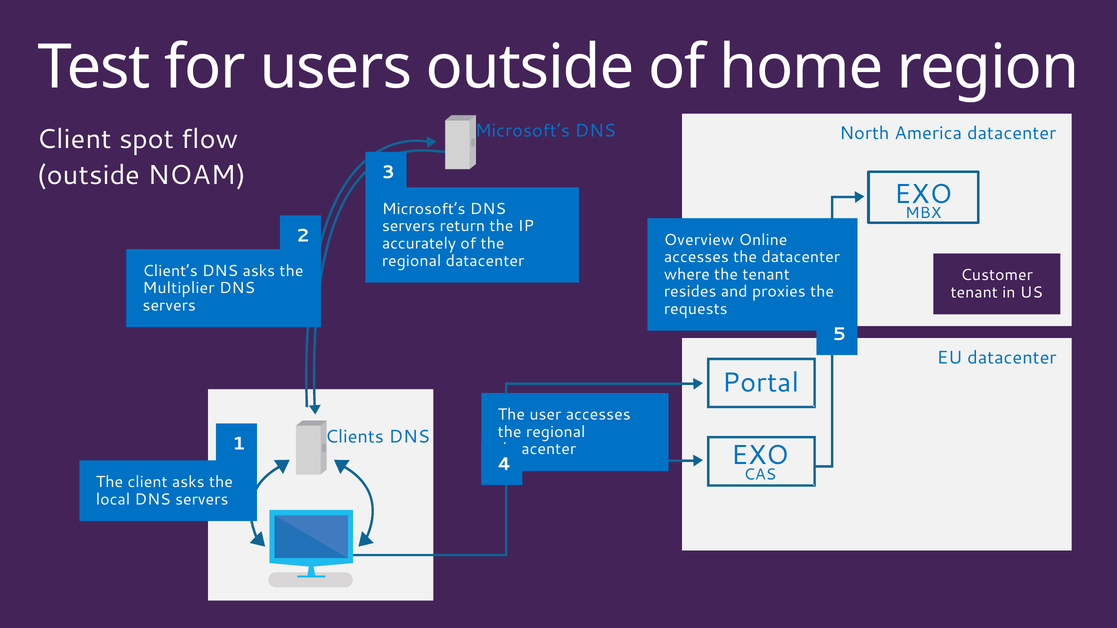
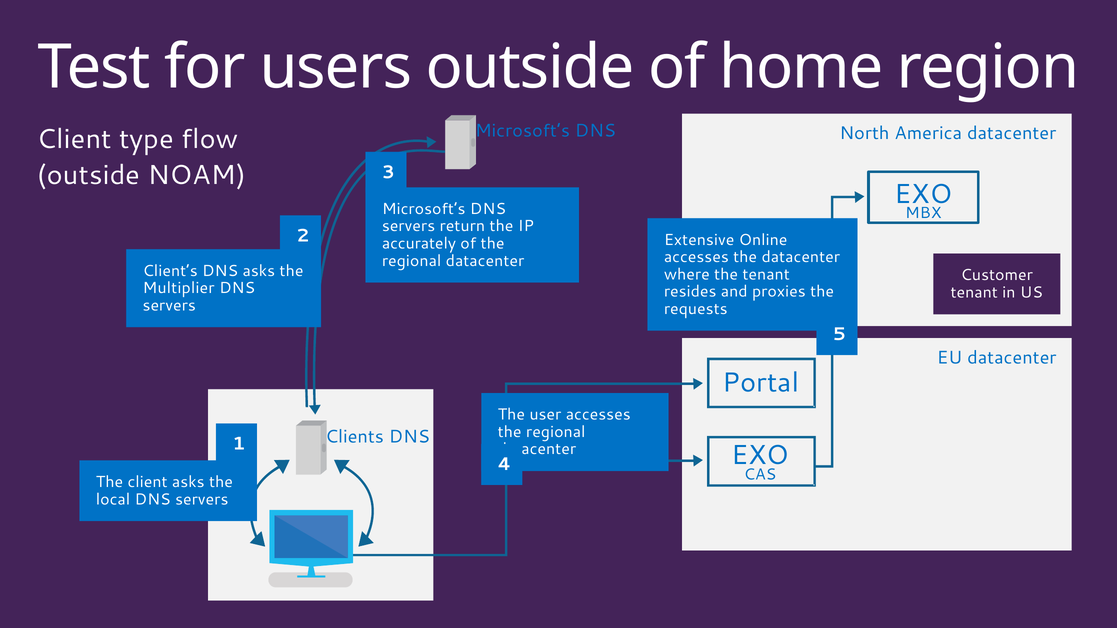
spot: spot -> type
Overview: Overview -> Extensive
